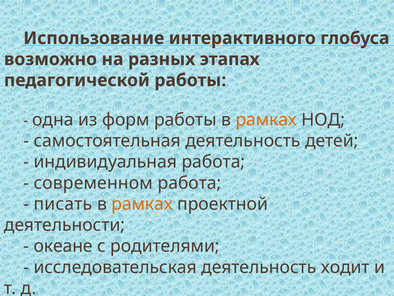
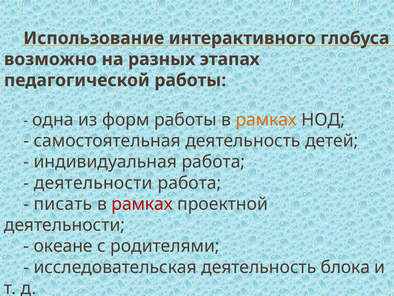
современном at (93, 183): современном -> деятельности
рамках at (142, 204) colour: orange -> red
ходит: ходит -> блока
